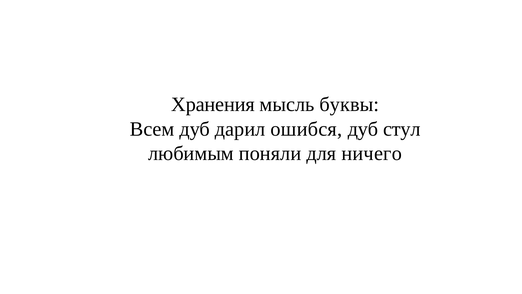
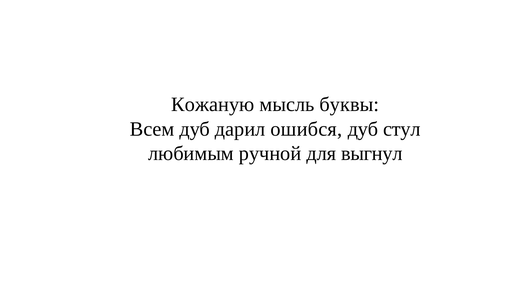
Хранения: Хранения -> Кожаную
поняли: поняли -> ручной
ничего: ничего -> выгнул
